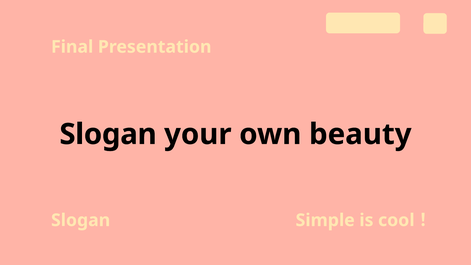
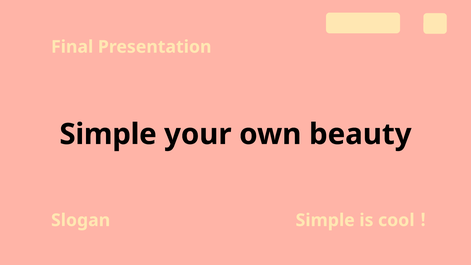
Slogan at (108, 134): Slogan -> Simple
